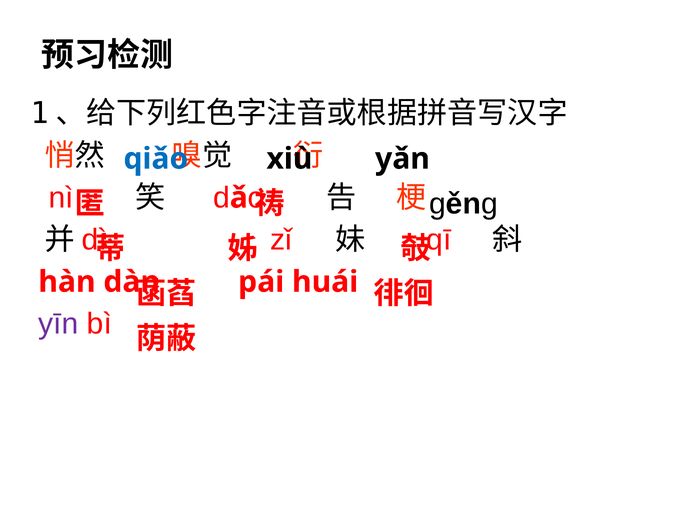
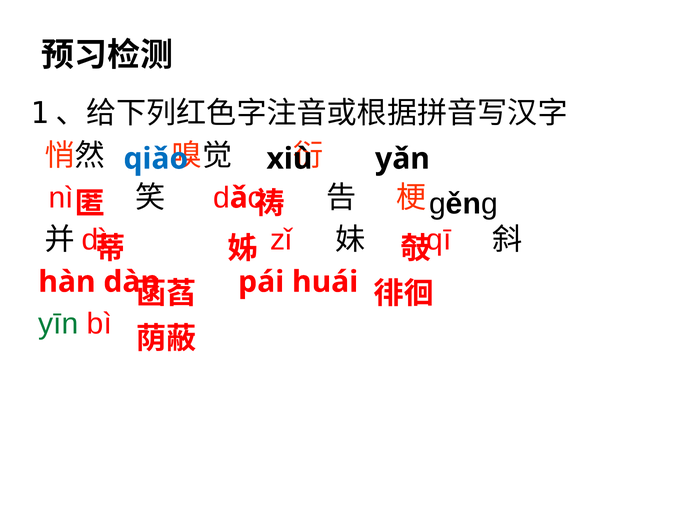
yīn colour: purple -> green
